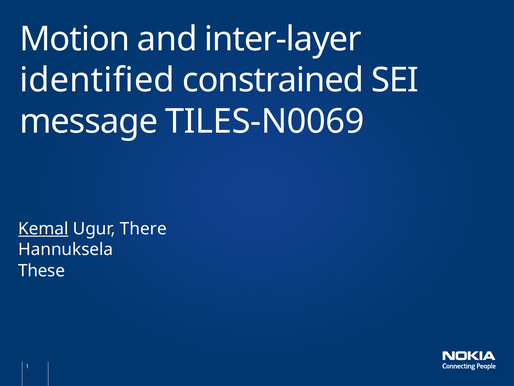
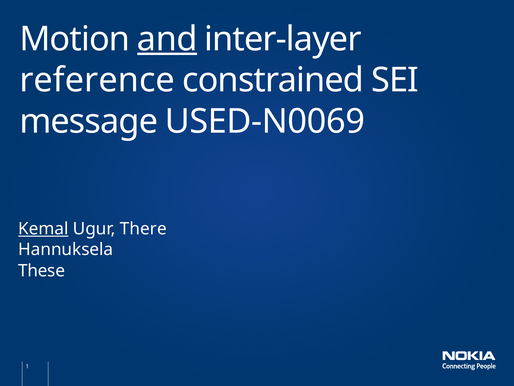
and underline: none -> present
identified: identified -> reference
TILES-N0069: TILES-N0069 -> USED-N0069
